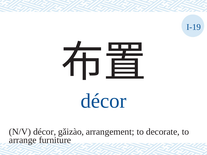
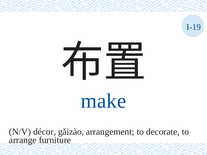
décor at (104, 101): décor -> make
